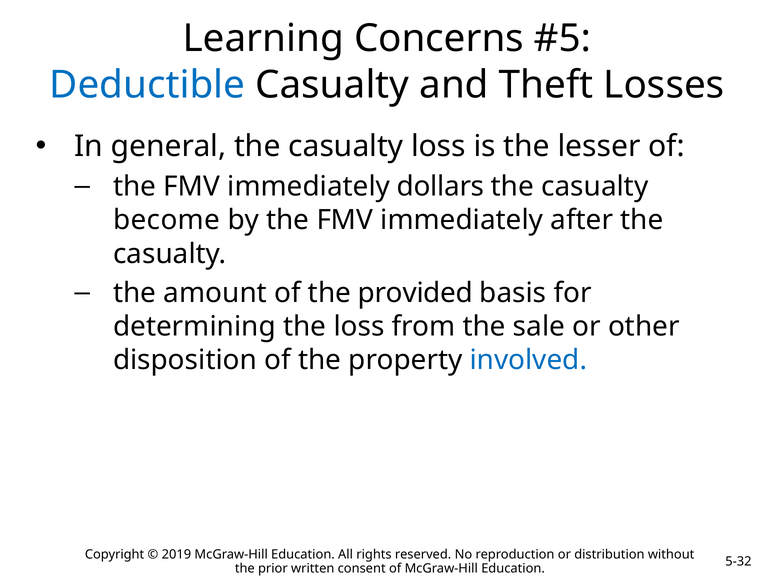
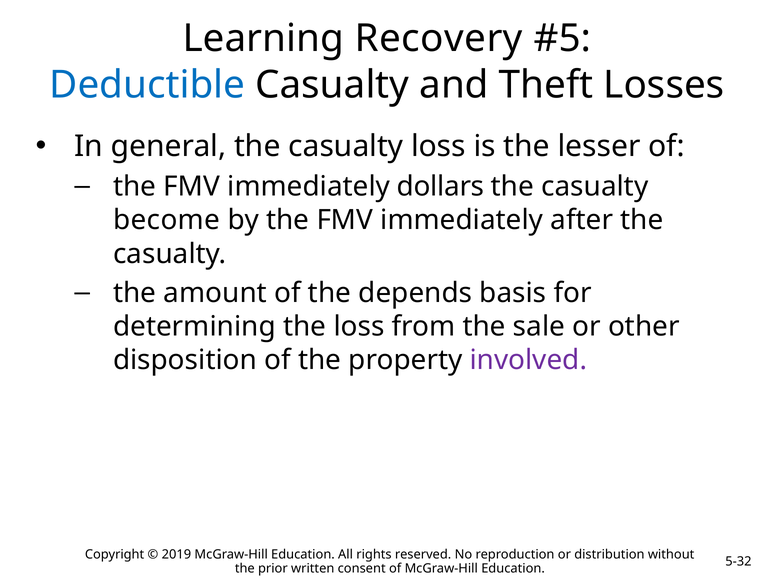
Concerns: Concerns -> Recovery
provided: provided -> depends
involved colour: blue -> purple
